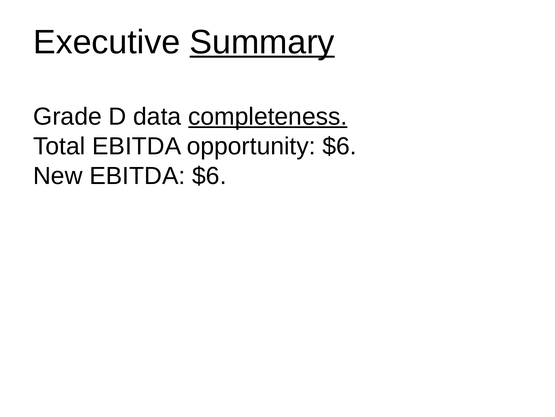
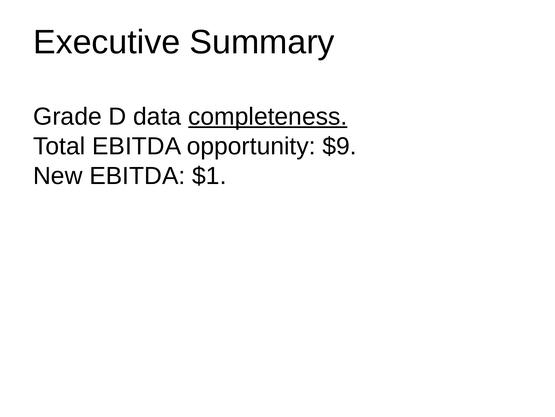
Summary underline: present -> none
opportunity $6: $6 -> $9
EBITDA $6: $6 -> $1
